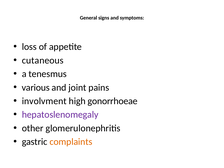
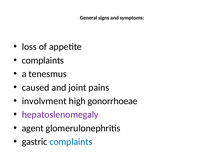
cutaneous at (43, 60): cutaneous -> complaints
various: various -> caused
other: other -> agent
complaints at (71, 142) colour: orange -> blue
